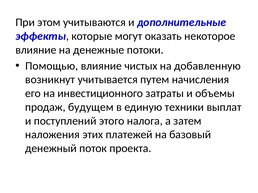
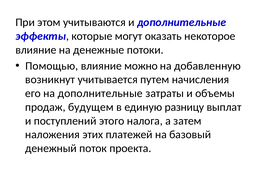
чистых: чистых -> можно
на инвестиционного: инвестиционного -> дополнительные
техники: техники -> разницу
